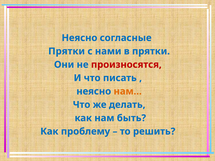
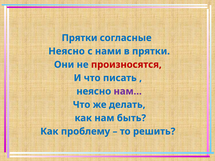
Неясно at (79, 38): Неясно -> Прятки
Прятки at (67, 51): Прятки -> Неясно
нам… colour: orange -> purple
